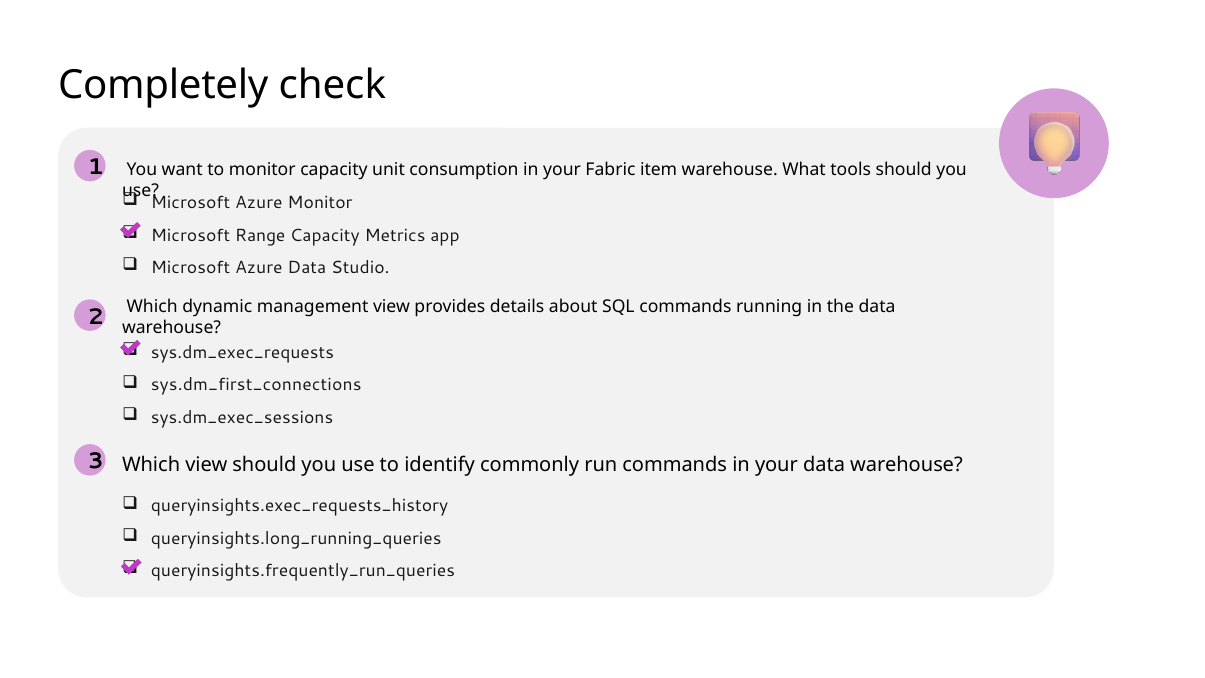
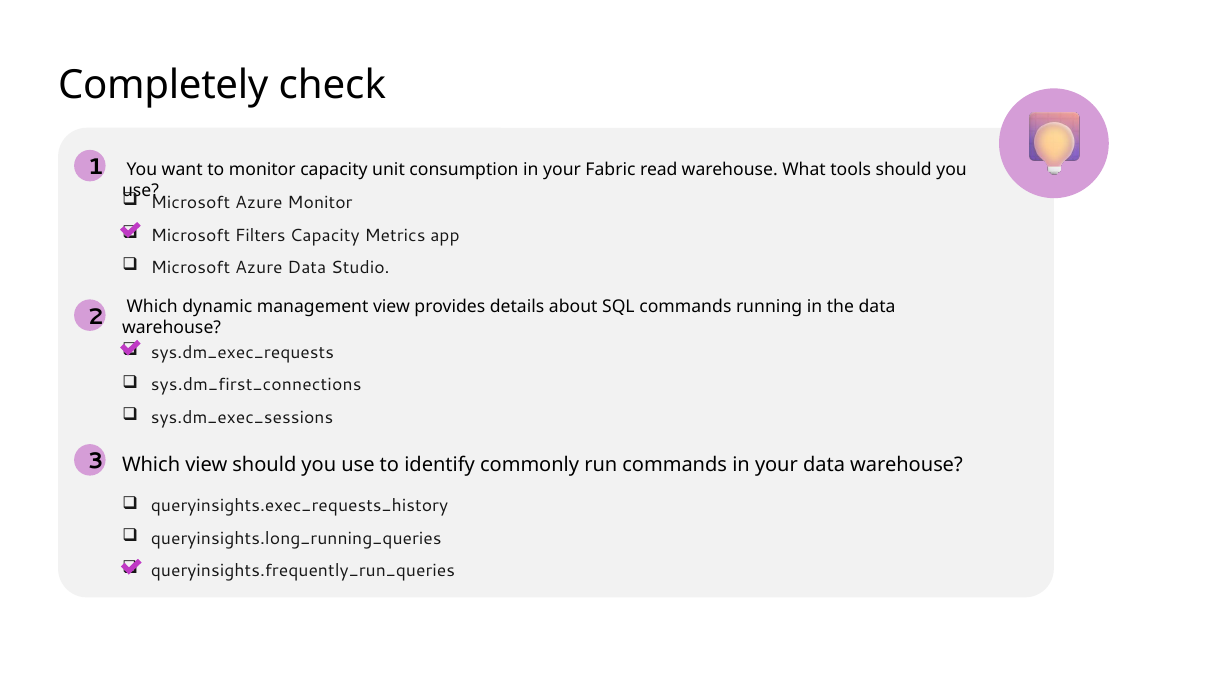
item: item -> read
Range: Range -> Filters
